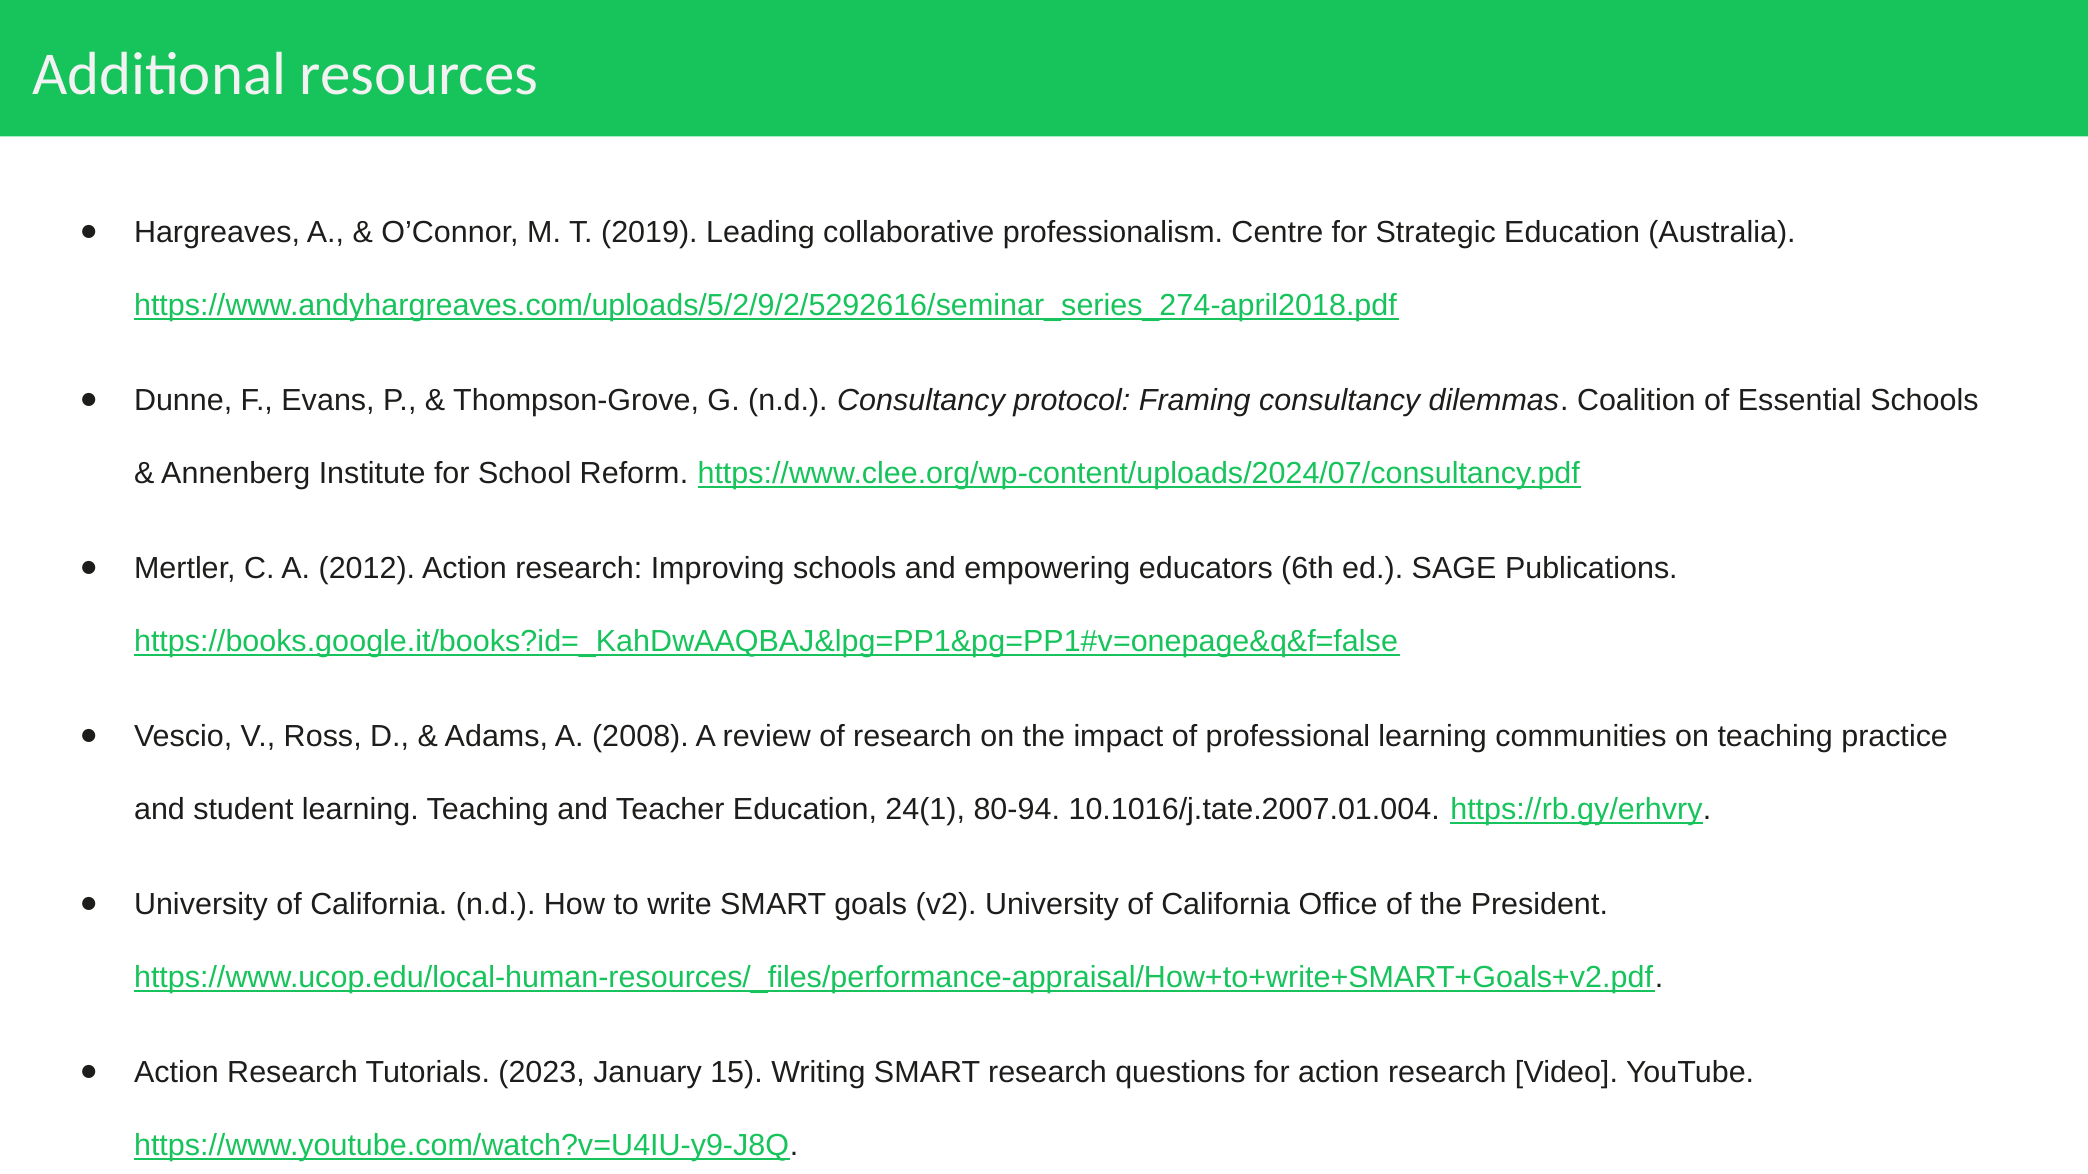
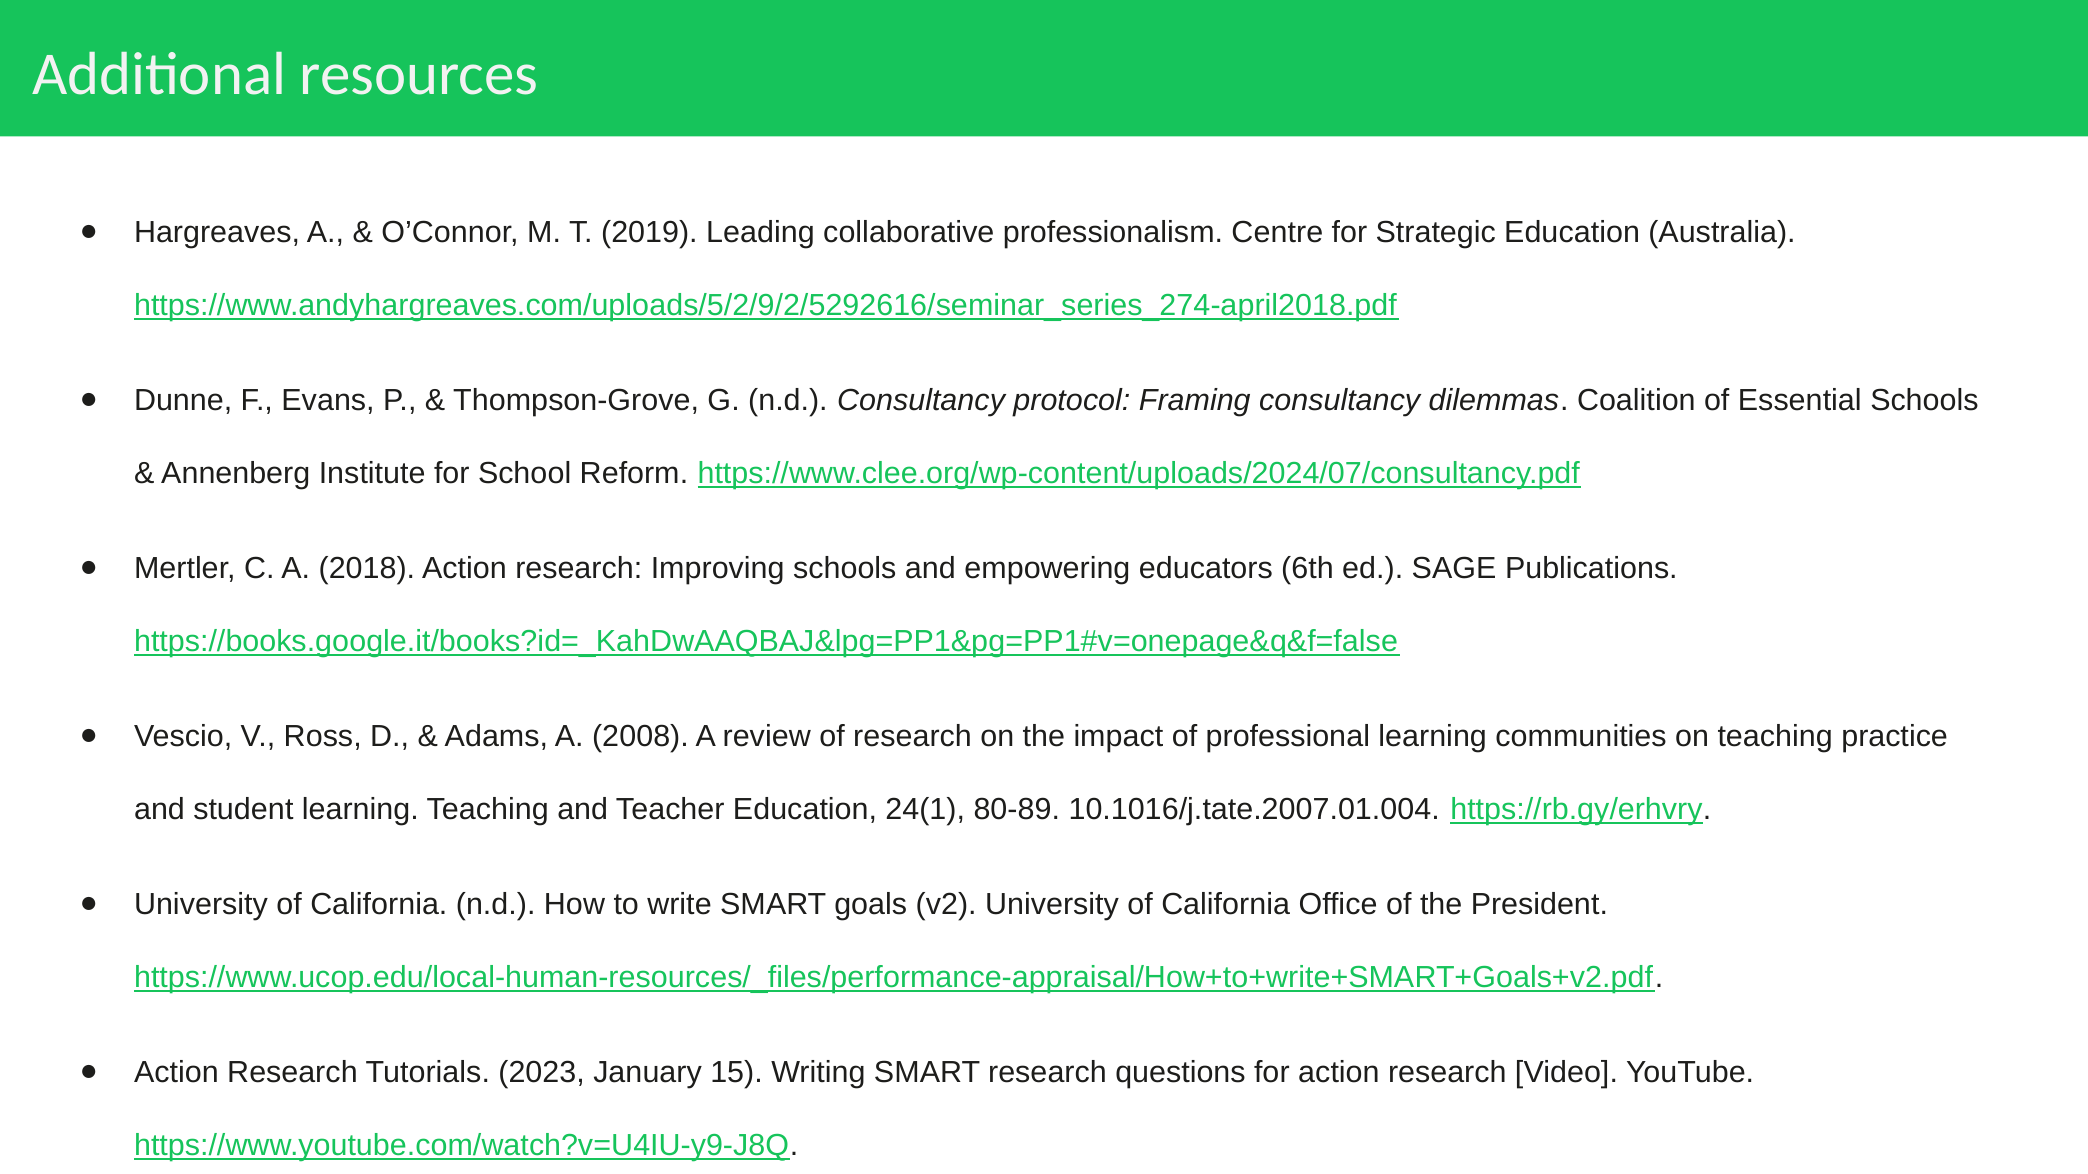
2012: 2012 -> 2018
80-94: 80-94 -> 80-89
